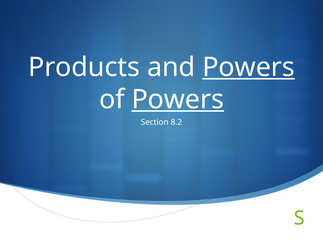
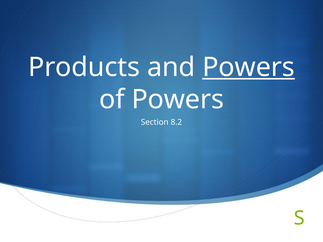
Powers at (178, 100) underline: present -> none
